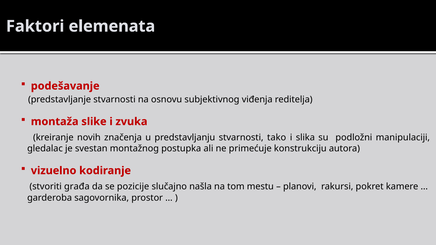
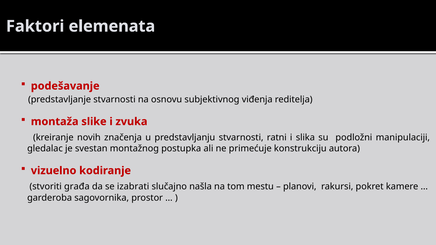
tako: tako -> ratni
pozicije: pozicije -> izabrati
